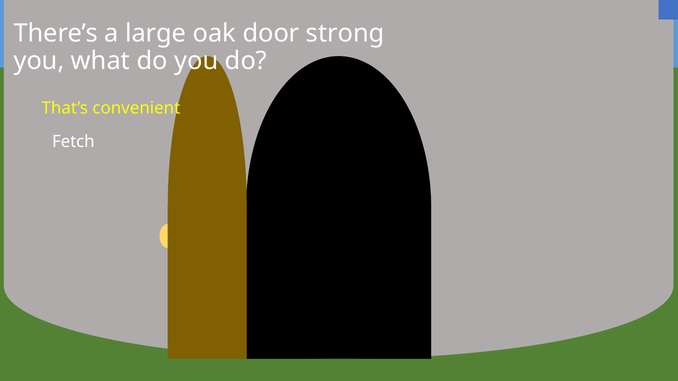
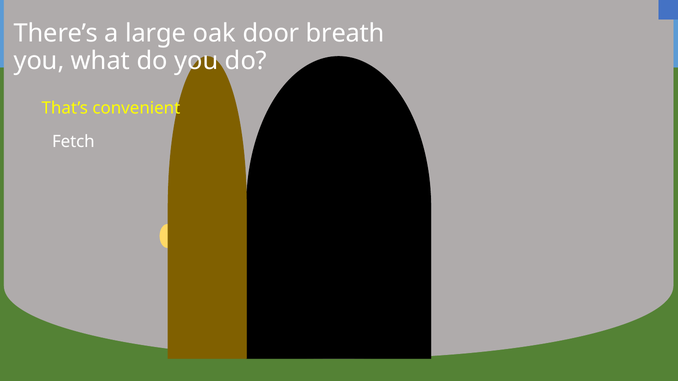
strong: strong -> breath
